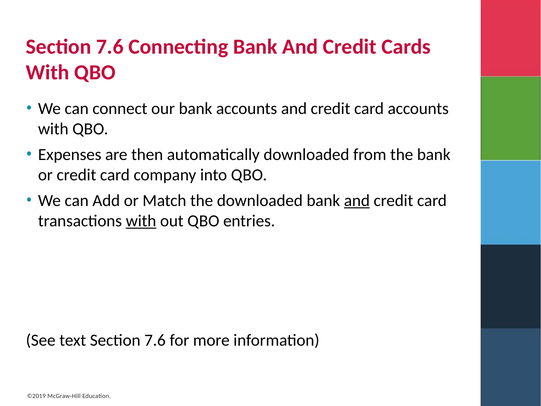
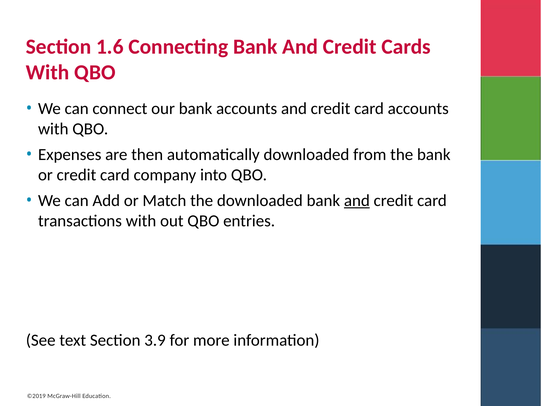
7.6 at (110, 47): 7.6 -> 1.6
with at (141, 221) underline: present -> none
text Section 7.6: 7.6 -> 3.9
